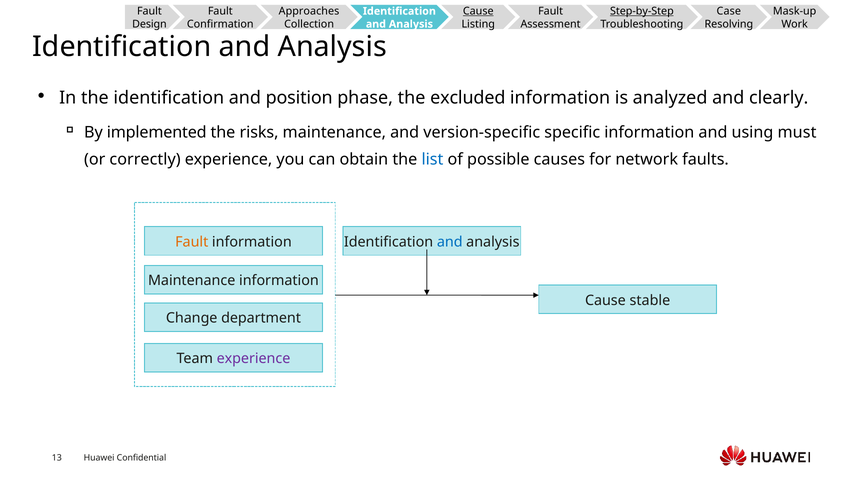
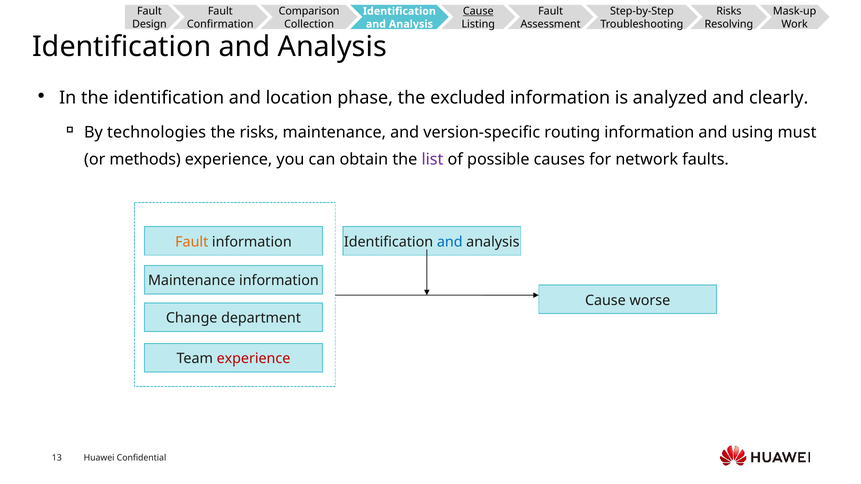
Approaches: Approaches -> Comparison
Step-by-Step underline: present -> none
Case at (729, 11): Case -> Risks
position: position -> location
implemented: implemented -> technologies
specific: specific -> routing
correctly: correctly -> methods
list colour: blue -> purple
stable: stable -> worse
experience at (253, 359) colour: purple -> red
